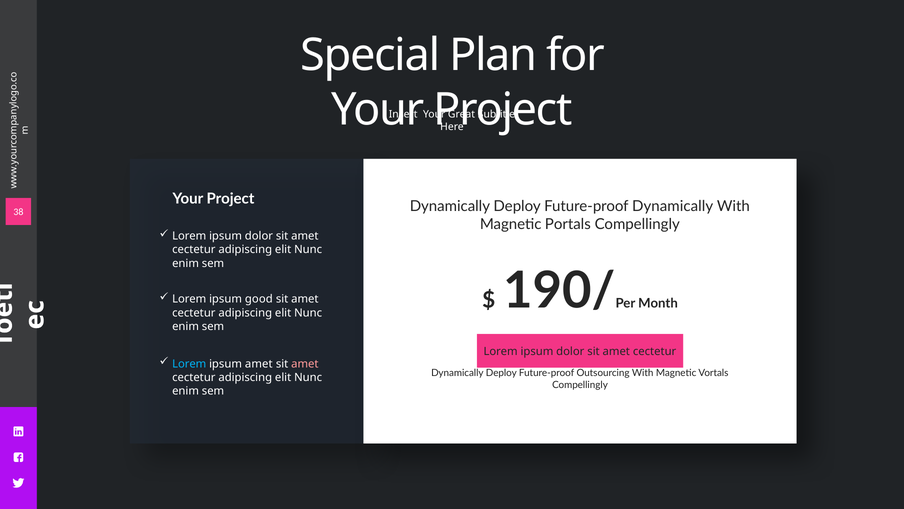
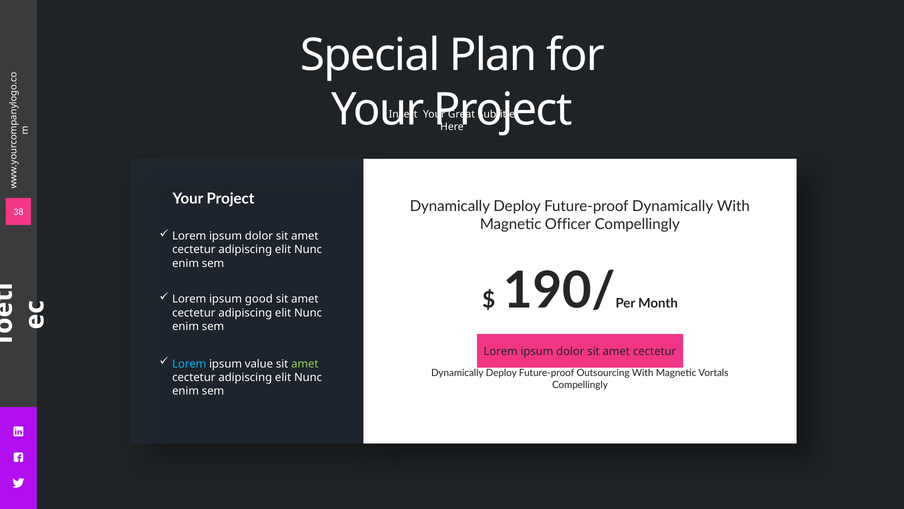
Portals: Portals -> Officer
ipsum amet: amet -> value
amet at (305, 364) colour: pink -> light green
